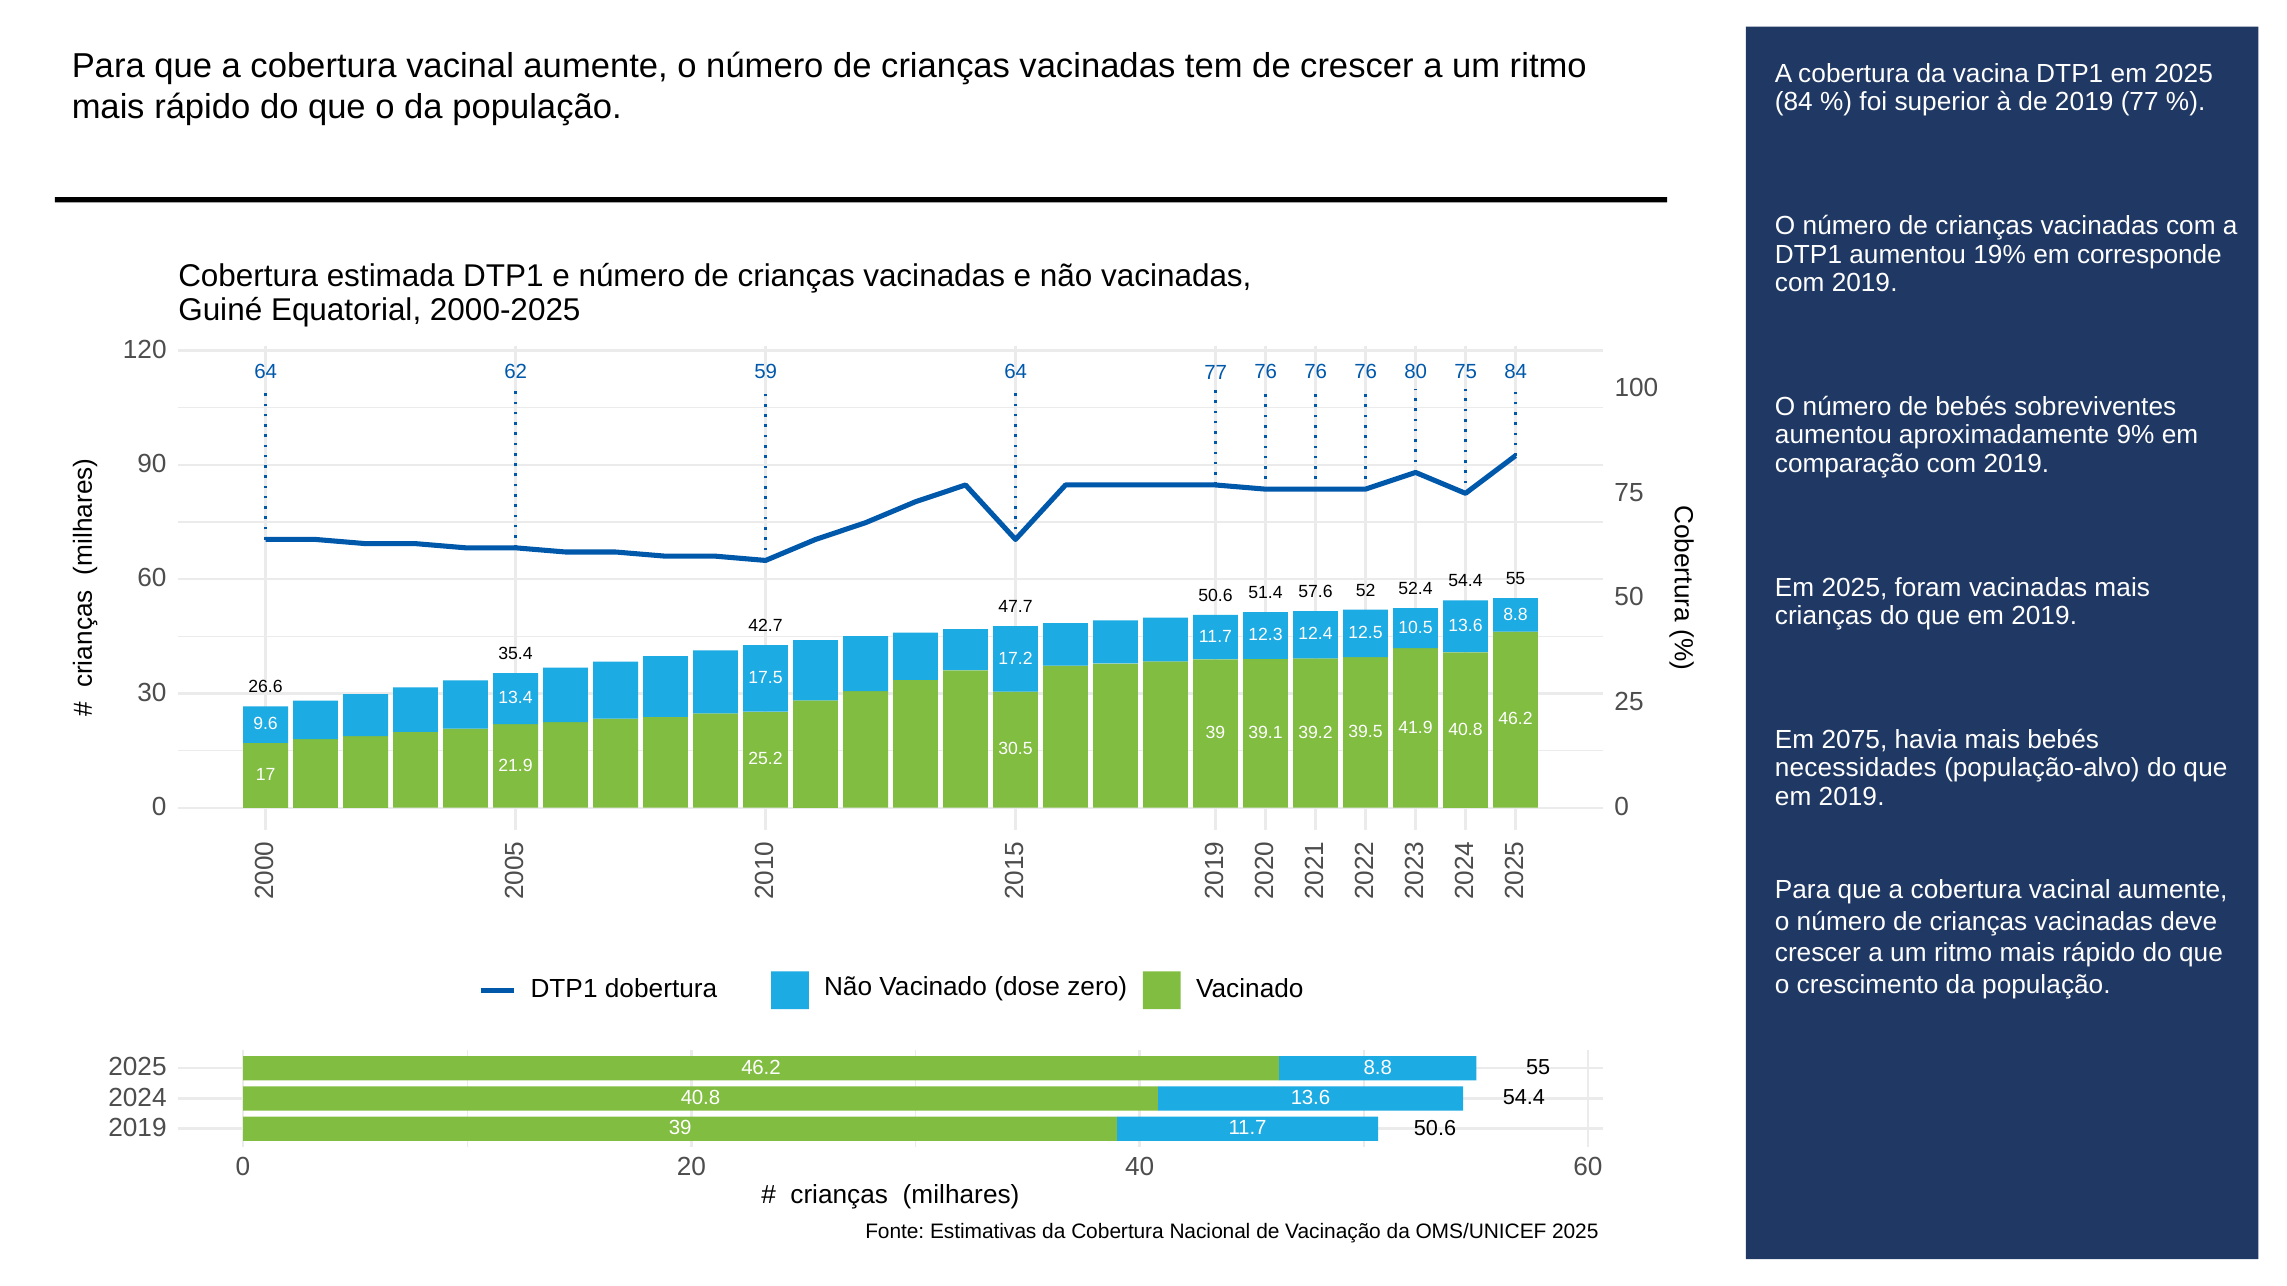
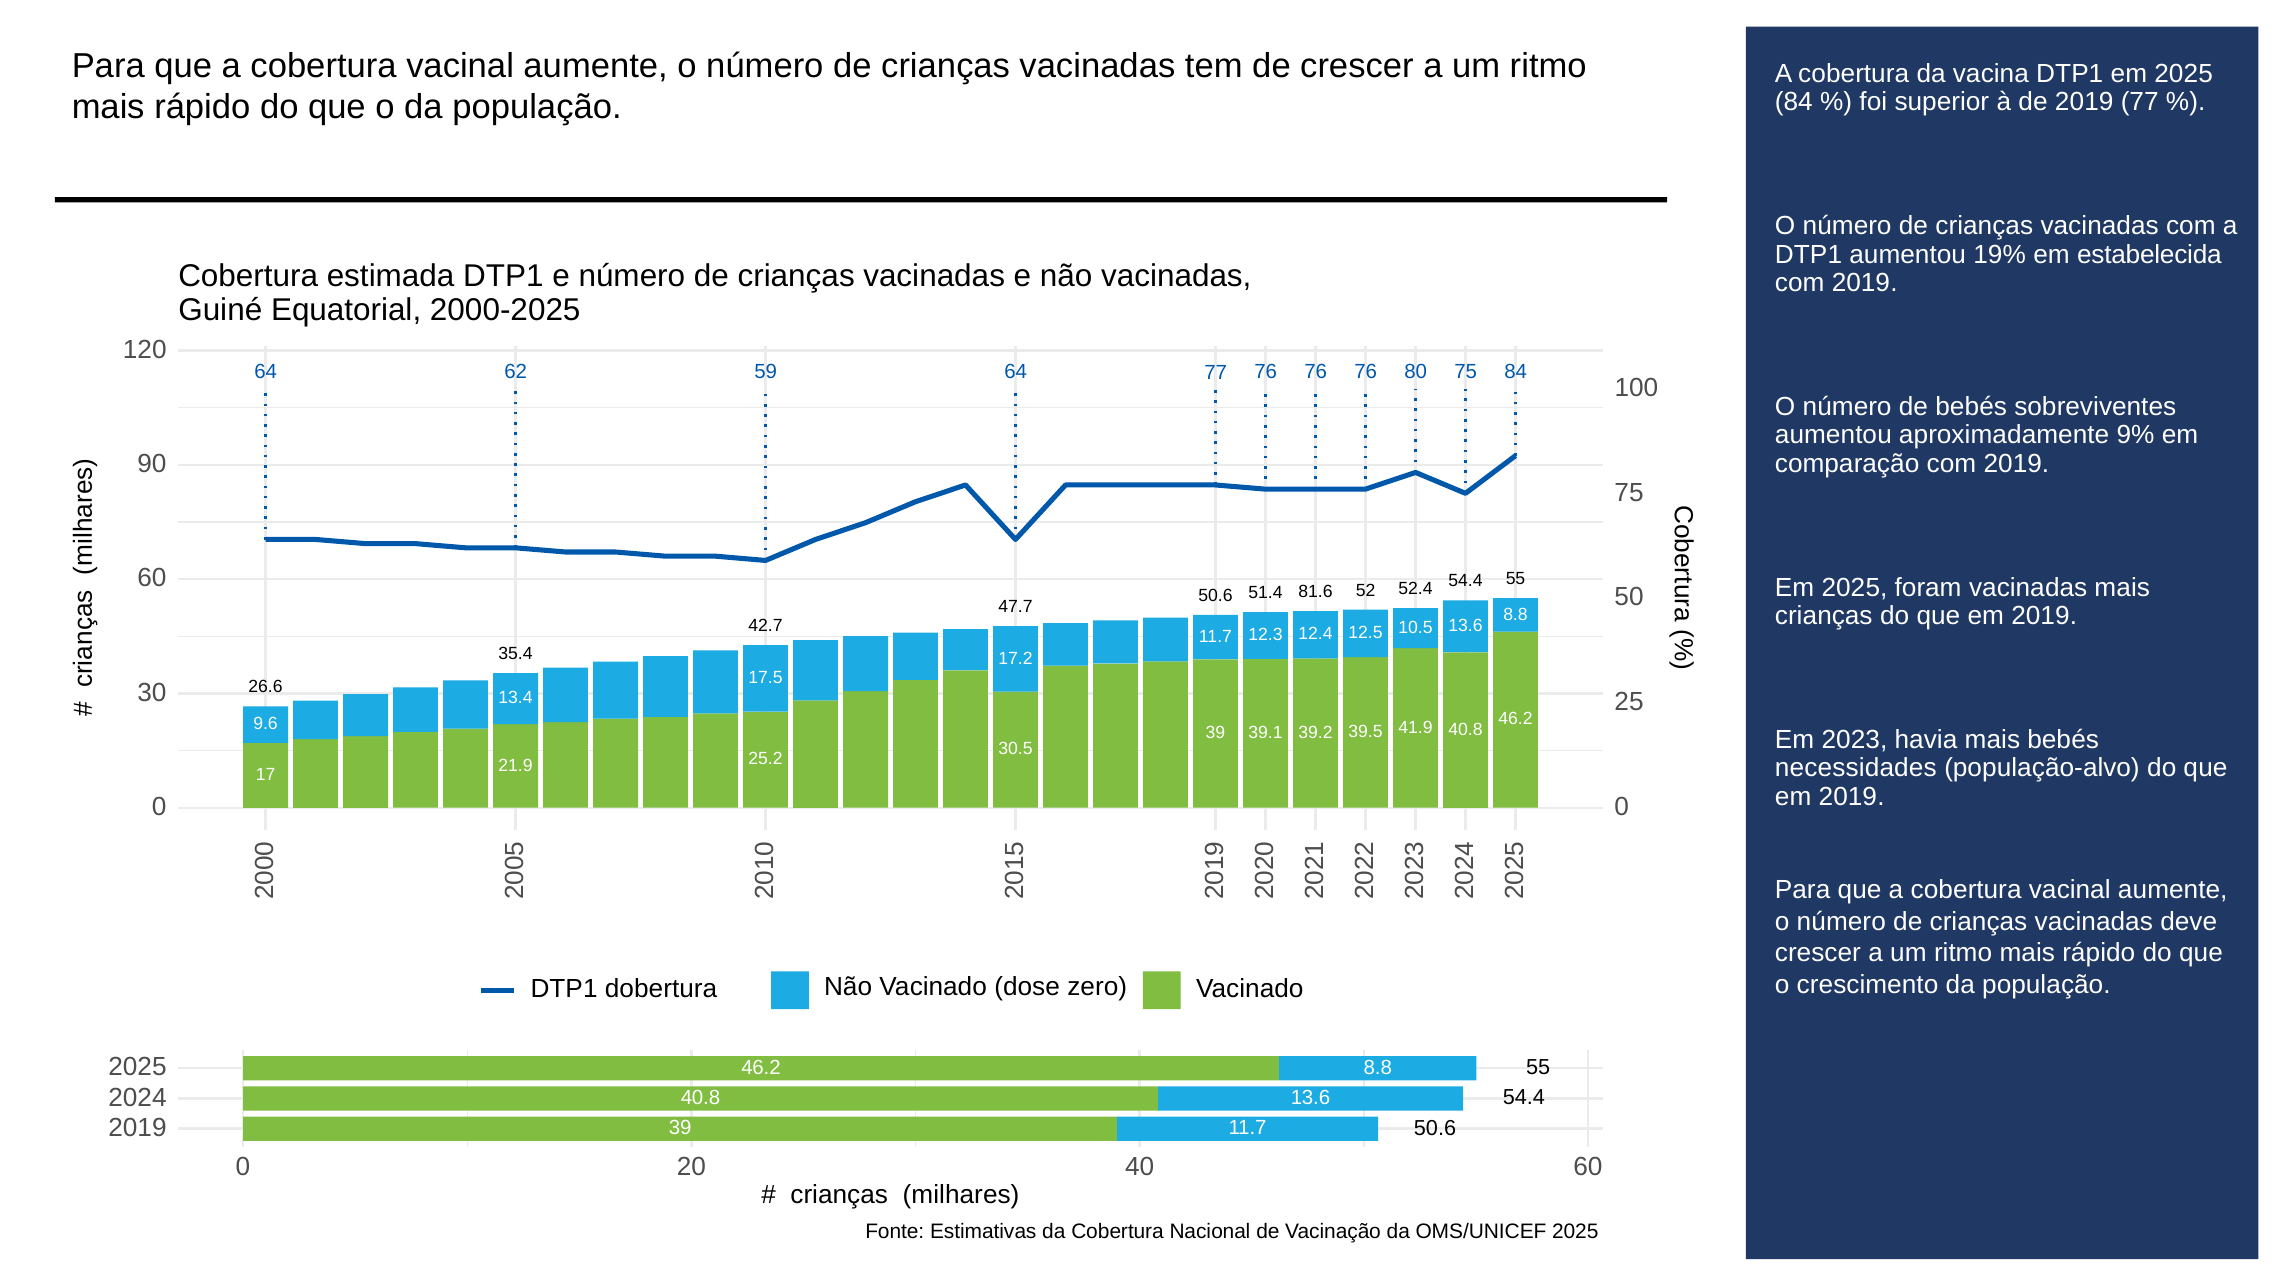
corresponde: corresponde -> estabelecida
57.6: 57.6 -> 81.6
2075: 2075 -> 2023
